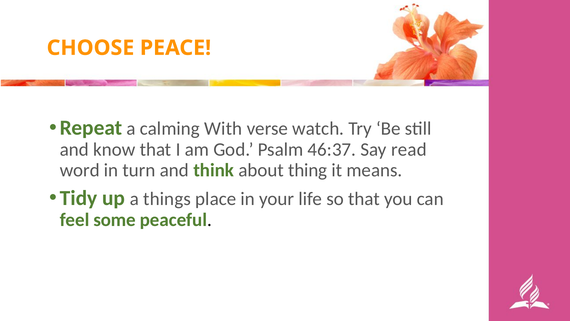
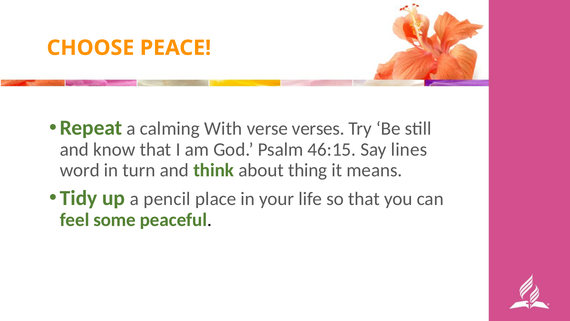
watch: watch -> verses
46:37: 46:37 -> 46:15
read: read -> lines
things: things -> pencil
